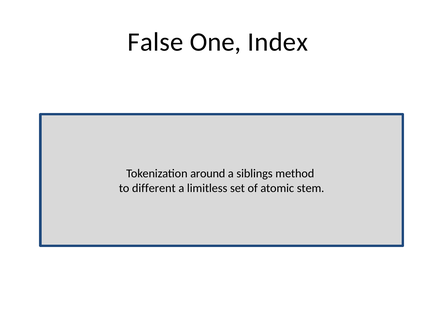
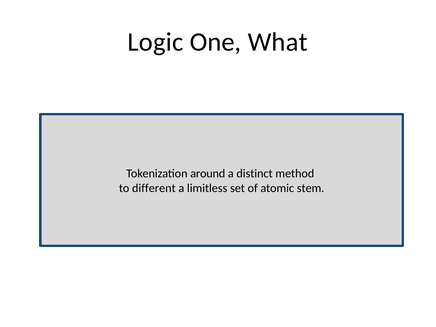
False: False -> Logic
Index: Index -> What
siblings: siblings -> distinct
